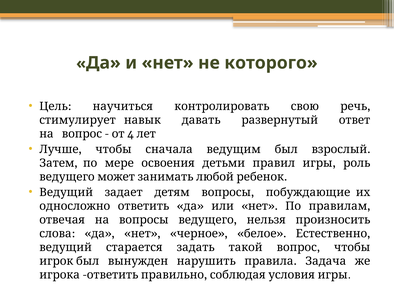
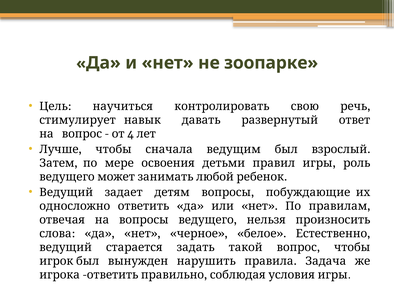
которого: которого -> зоопарке
